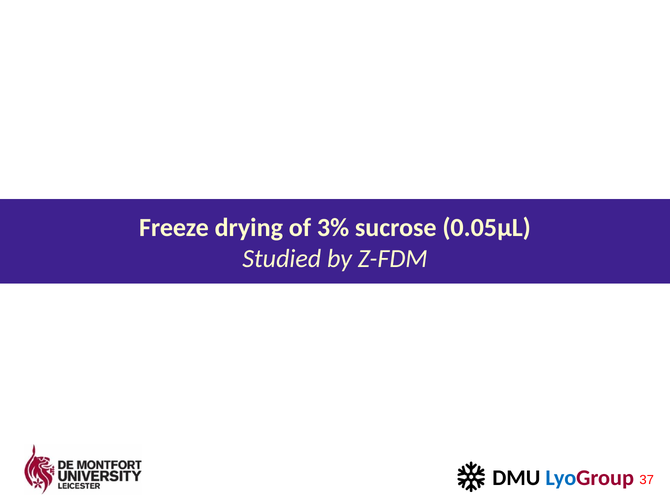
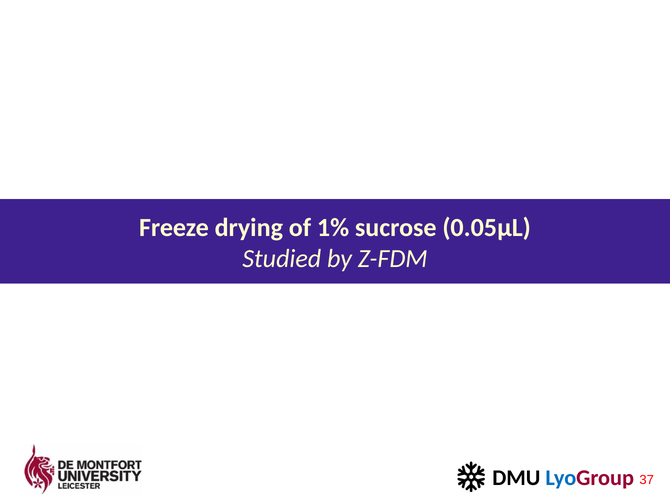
3%: 3% -> 1%
